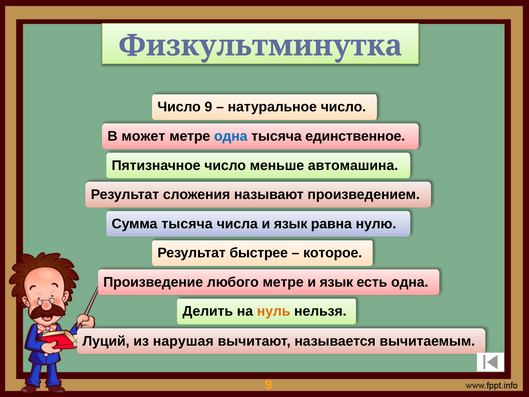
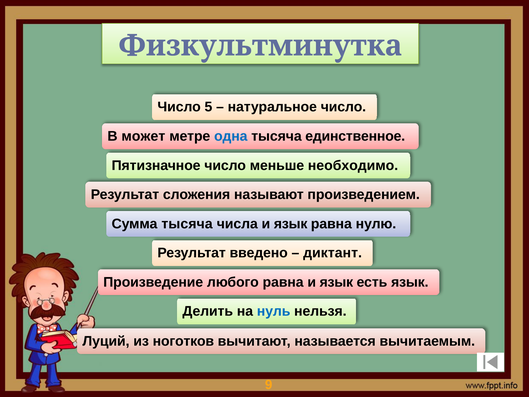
Число 9: 9 -> 5
автомашина: автомашина -> необходимо
быстрее: быстрее -> введено
которое: которое -> диктант
любого метре: метре -> равна
есть одна: одна -> язык
нуль colour: orange -> blue
нарушая: нарушая -> ноготков
